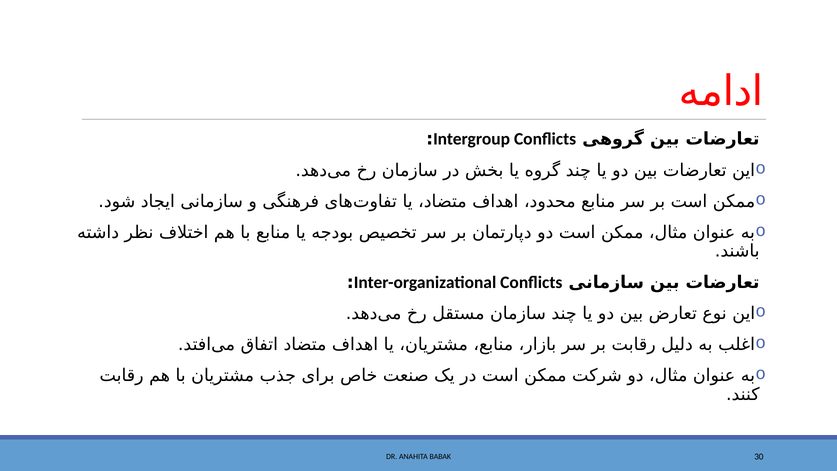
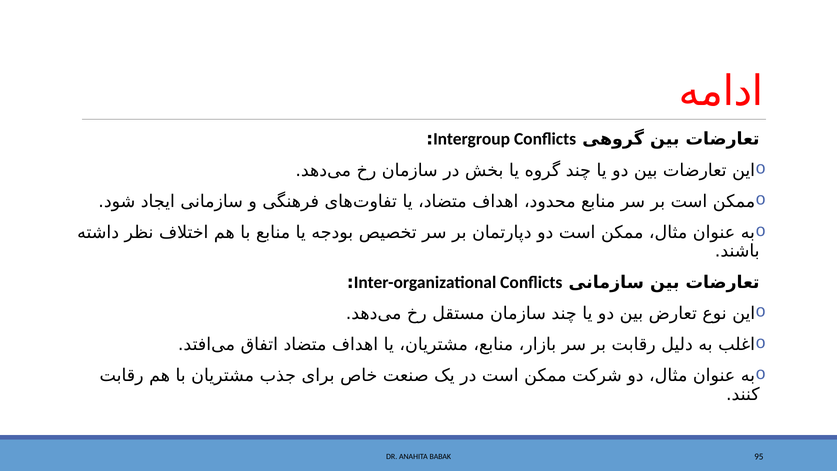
30: 30 -> 95
